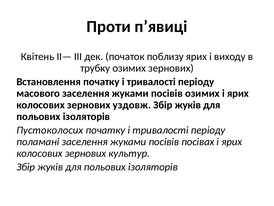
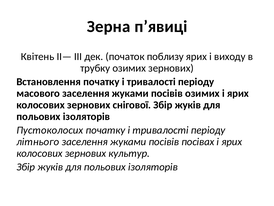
Проти: Проти -> Зерна
уздовж: уздовж -> снігової
поламані: поламані -> літнього
